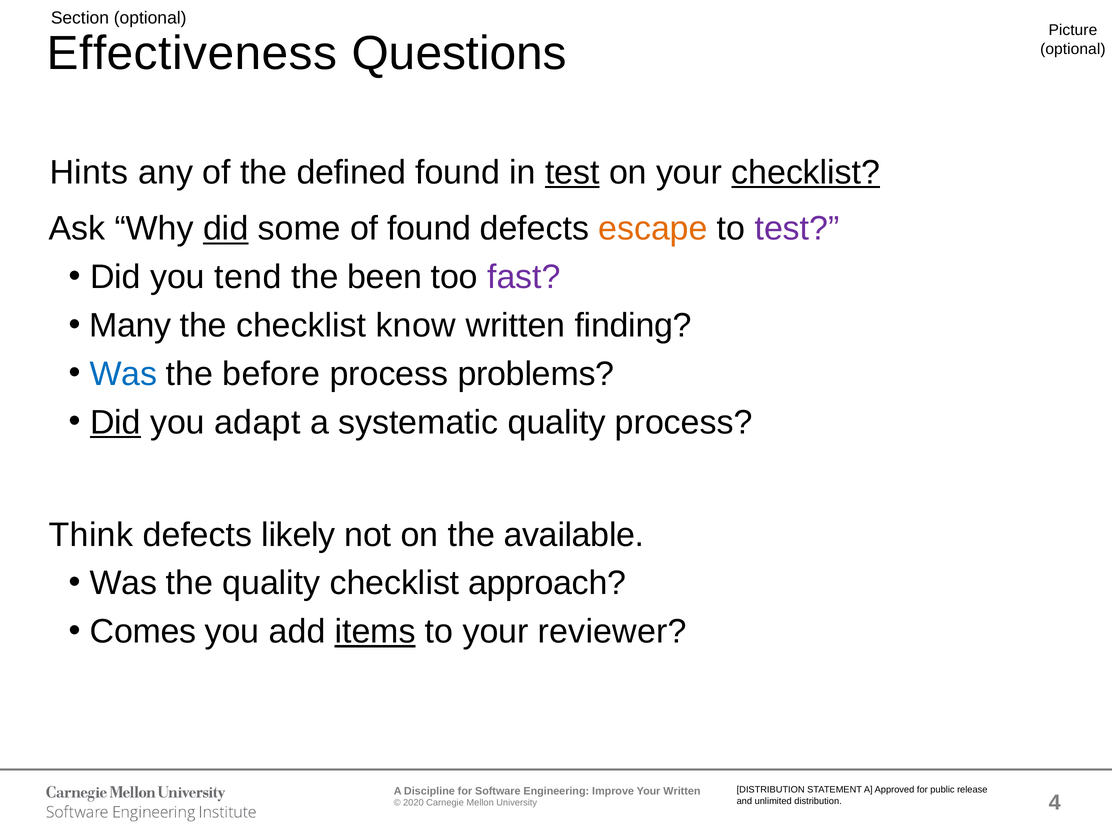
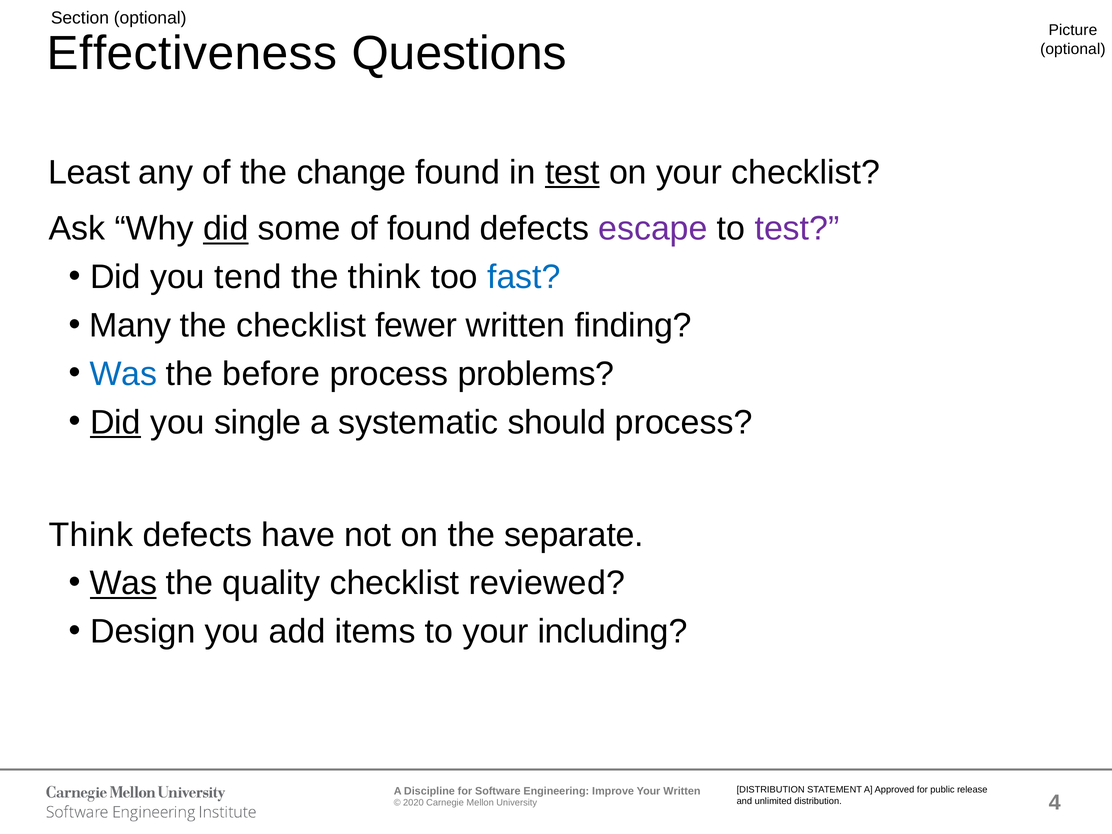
Hints: Hints -> Least
defined: defined -> change
checklist at (806, 173) underline: present -> none
escape colour: orange -> purple
the been: been -> think
fast colour: purple -> blue
know: know -> fewer
adapt: adapt -> single
systematic quality: quality -> should
likely: likely -> have
available: available -> separate
Was at (123, 583) underline: none -> present
approach: approach -> reviewed
Comes: Comes -> Design
items underline: present -> none
reviewer: reviewer -> including
